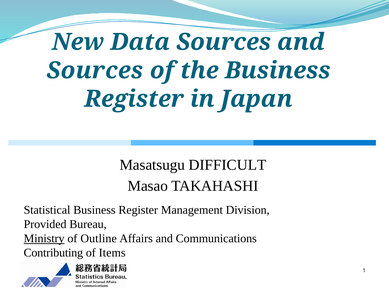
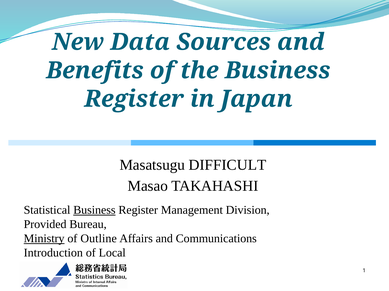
Sources at (95, 71): Sources -> Benefits
Business at (94, 211) underline: none -> present
Contributing: Contributing -> Introduction
Items: Items -> Local
